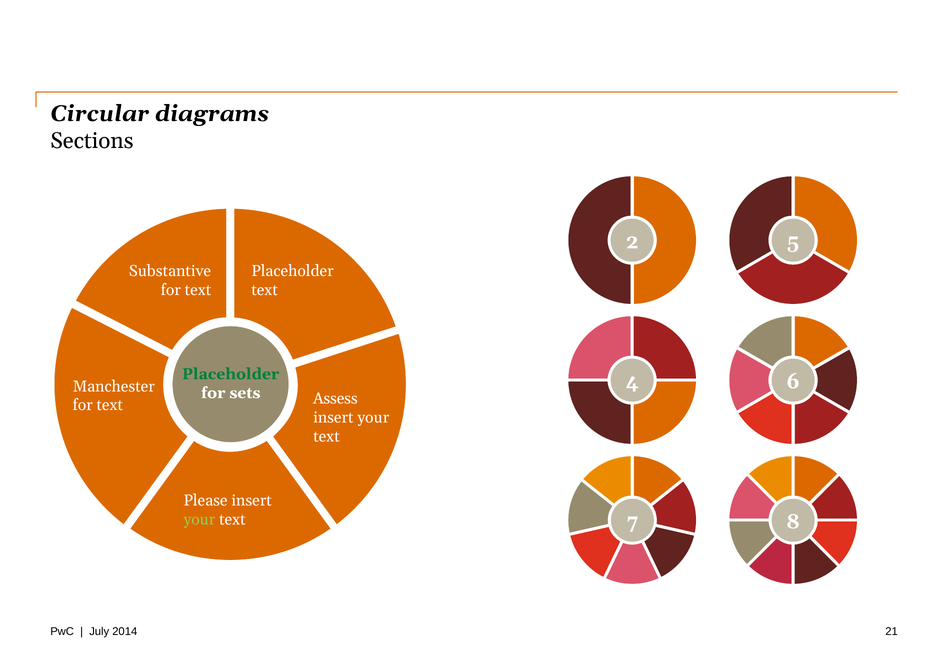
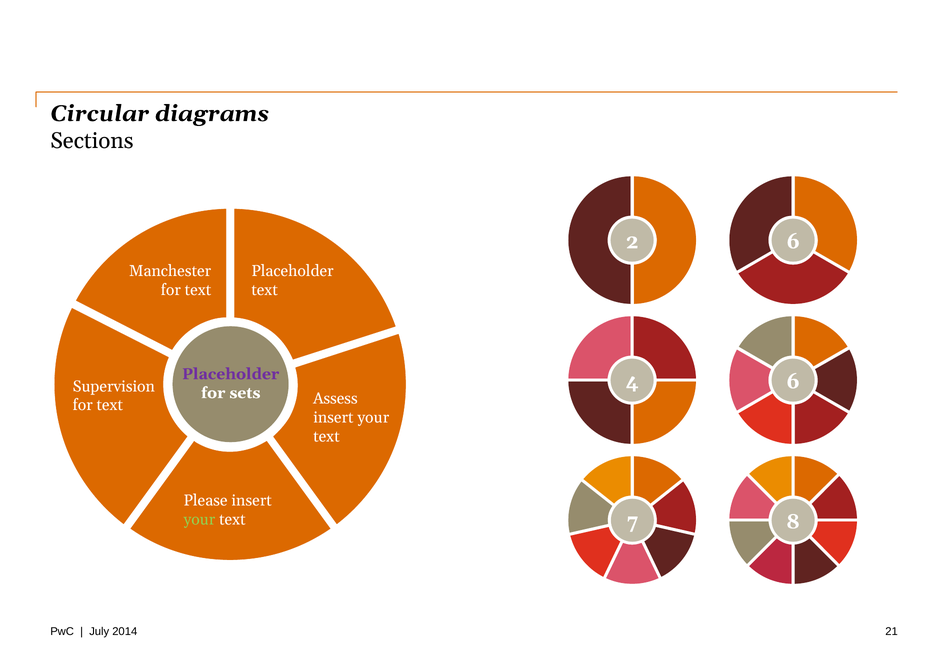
2 5: 5 -> 6
Substantive: Substantive -> Manchester
Placeholder at (231, 374) colour: green -> purple
Manchester: Manchester -> Supervision
